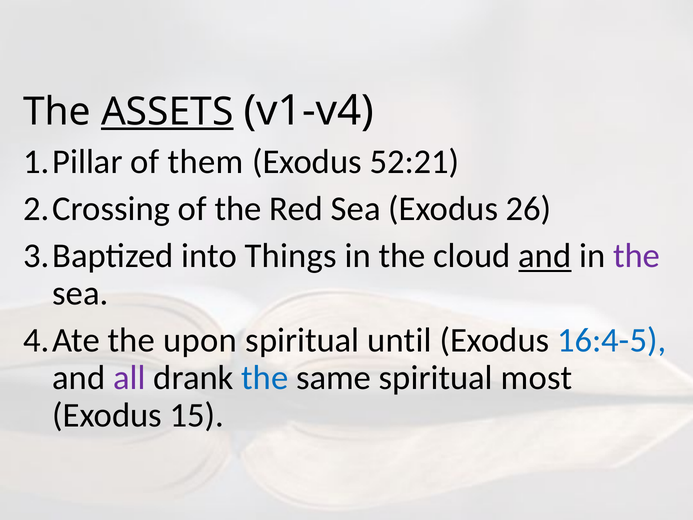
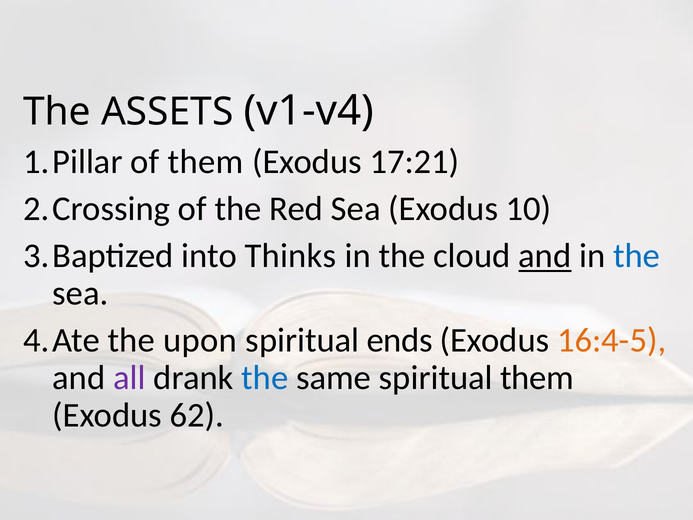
ASSETS underline: present -> none
52:21: 52:21 -> 17:21
26: 26 -> 10
Things: Things -> Thinks
the at (637, 256) colour: purple -> blue
until: until -> ends
16:4-5 colour: blue -> orange
spiritual most: most -> them
15: 15 -> 62
